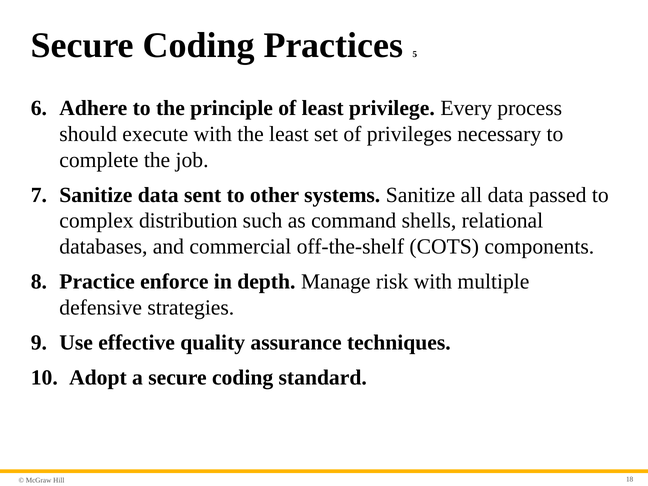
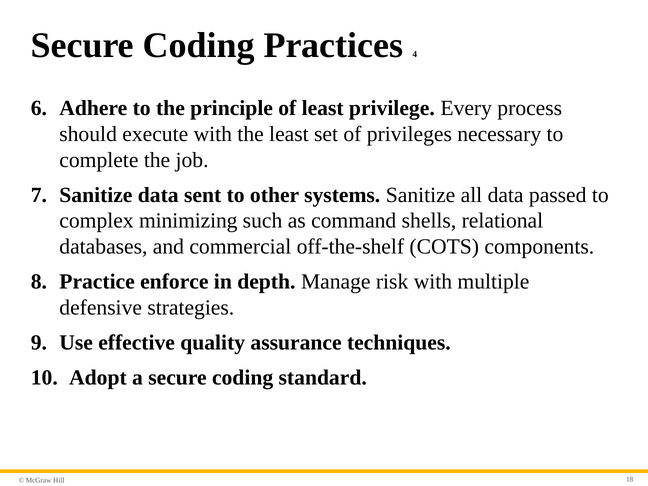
5: 5 -> 4
distribution: distribution -> minimizing
